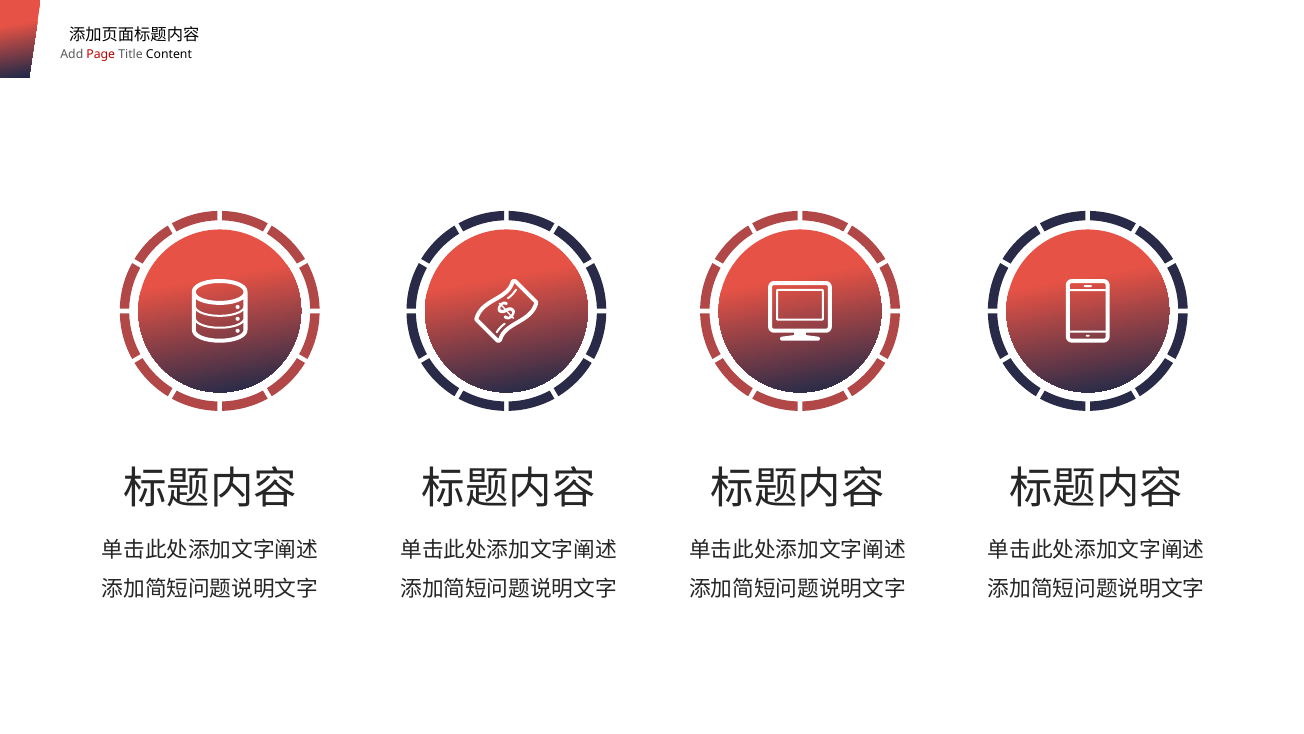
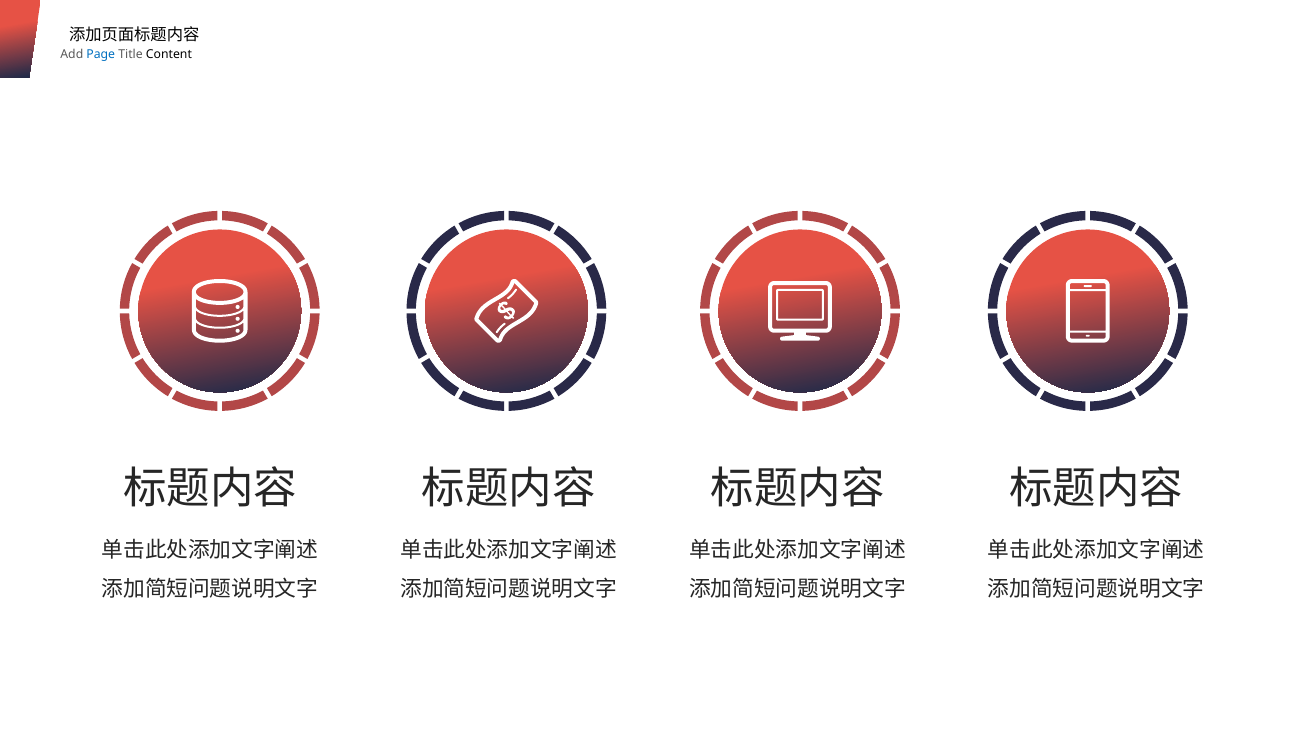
Page colour: red -> blue
